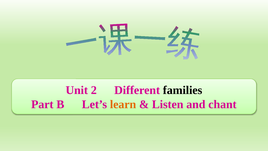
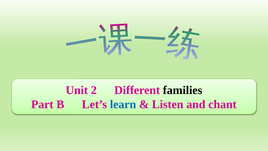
learn colour: orange -> blue
